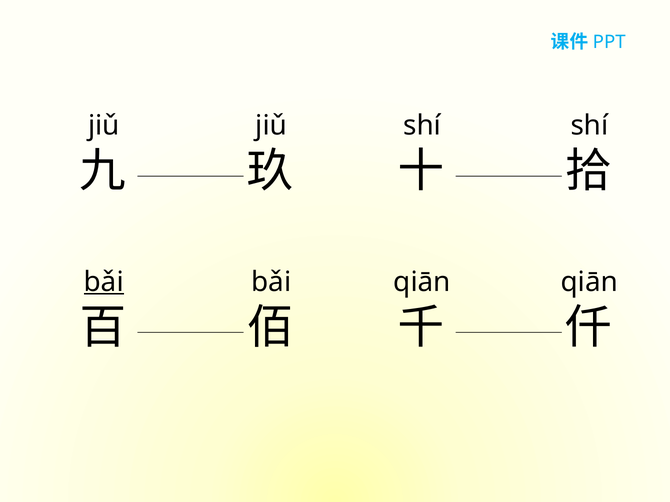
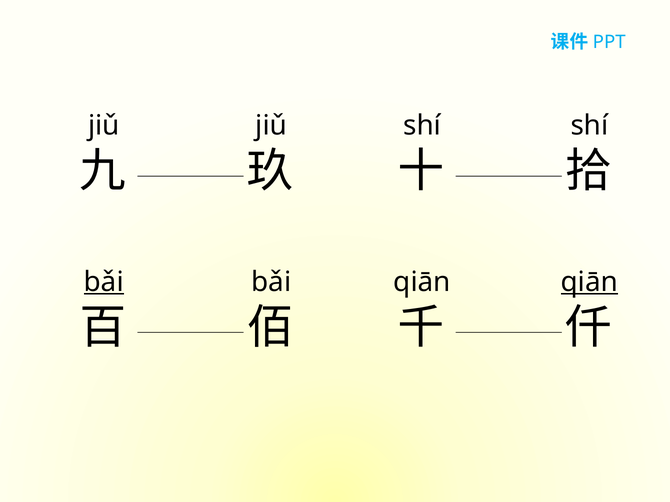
qiān at (589, 282) underline: none -> present
